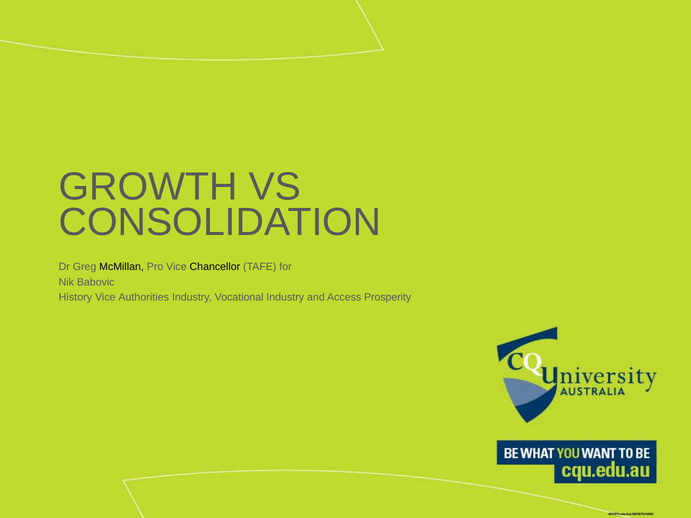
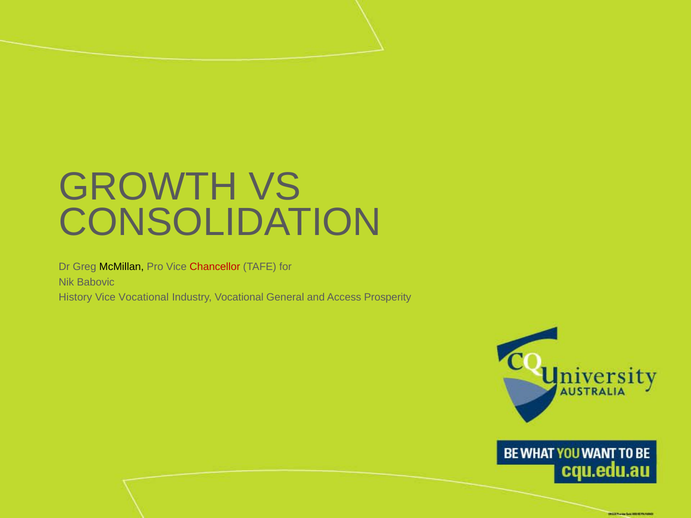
Chancellor colour: black -> red
Vice Authorities: Authorities -> Vocational
Vocational Industry: Industry -> General
